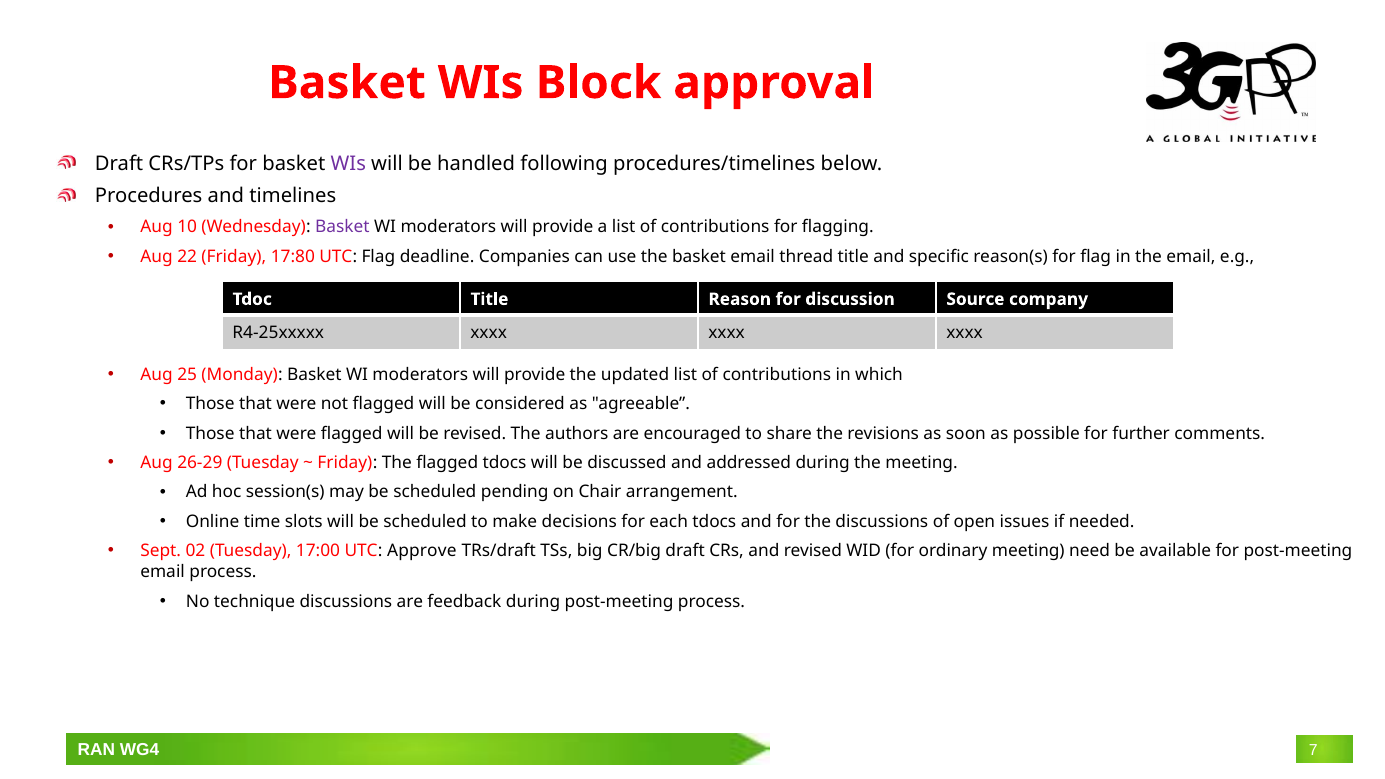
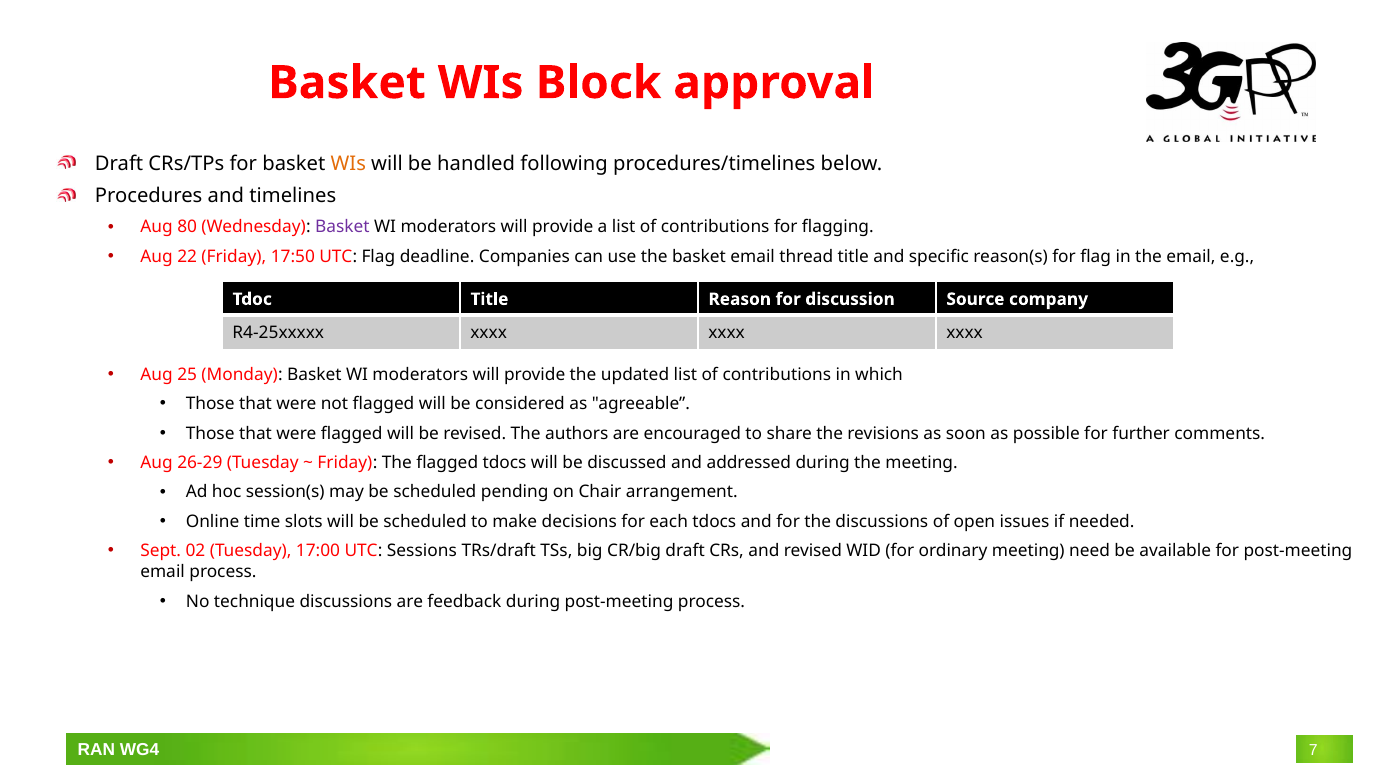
WIs at (348, 163) colour: purple -> orange
10: 10 -> 80
17:80: 17:80 -> 17:50
Approve: Approve -> Sessions
